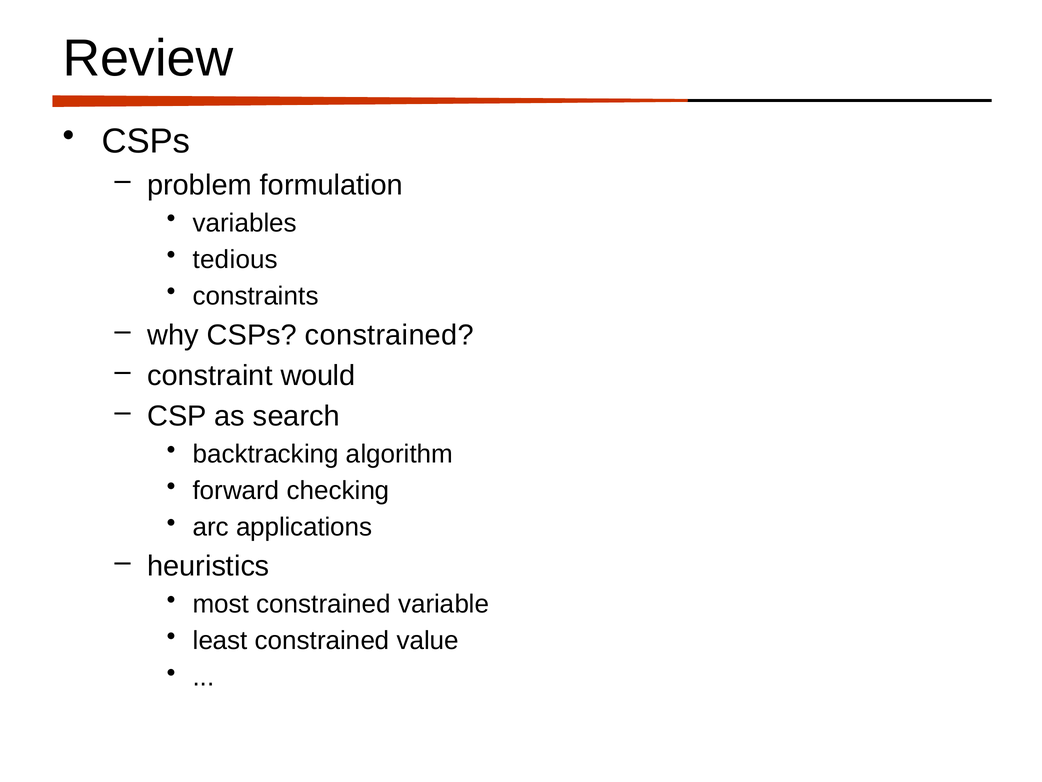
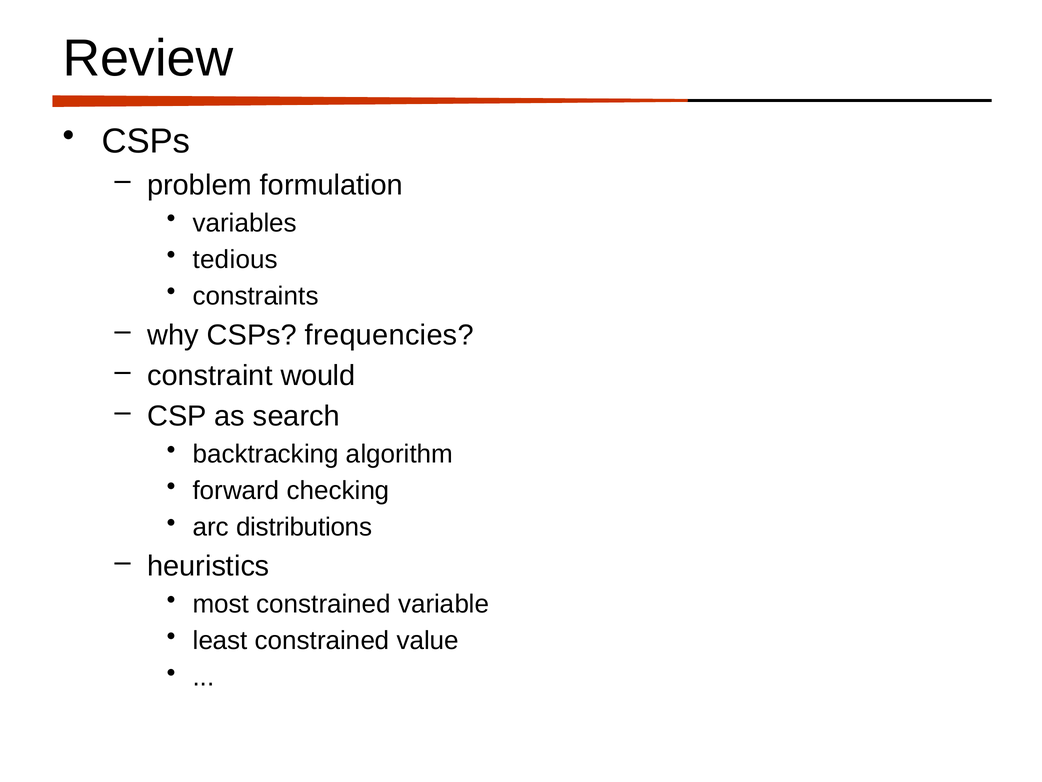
CSPs constrained: constrained -> frequencies
applications: applications -> distributions
